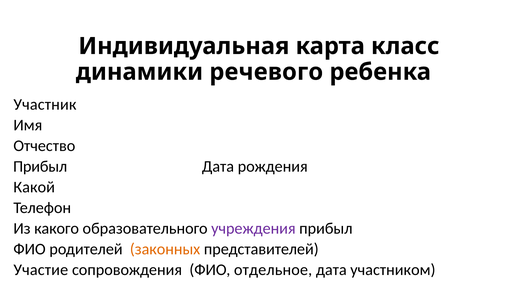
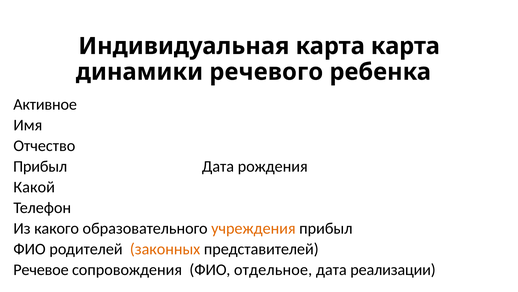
карта класс: класс -> карта
Участник: Участник -> Активное
учреждения colour: purple -> orange
Участие: Участие -> Речевое
участником: участником -> реализации
